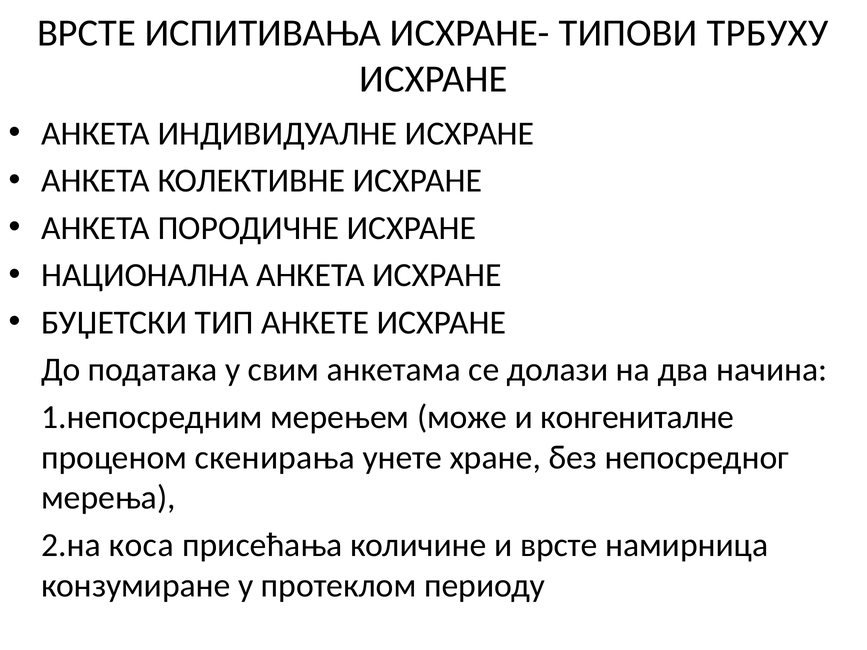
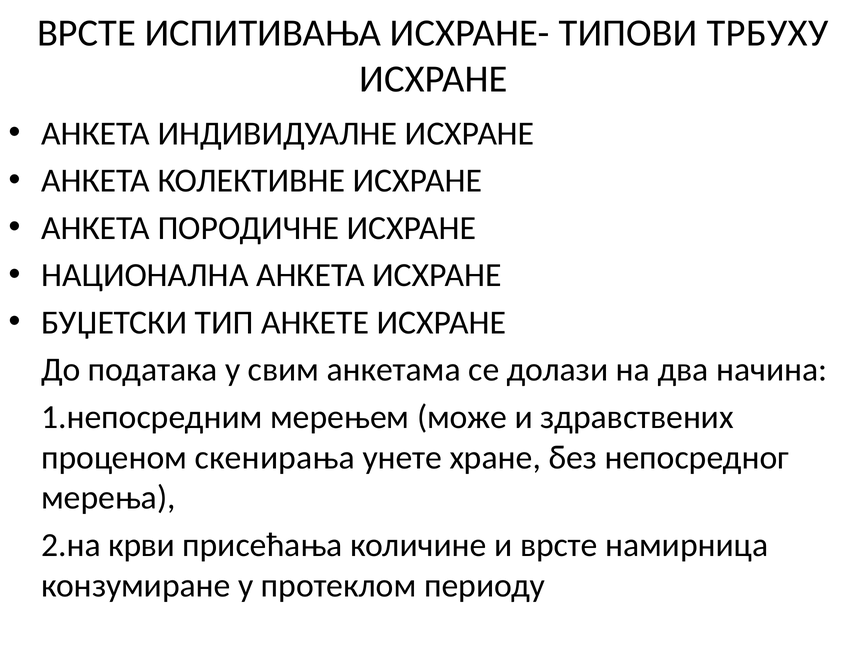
конгениталне: конгениталне -> здравствених
коса: коса -> крви
